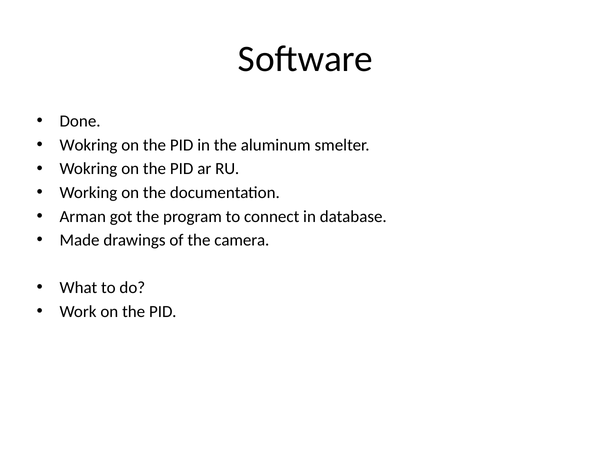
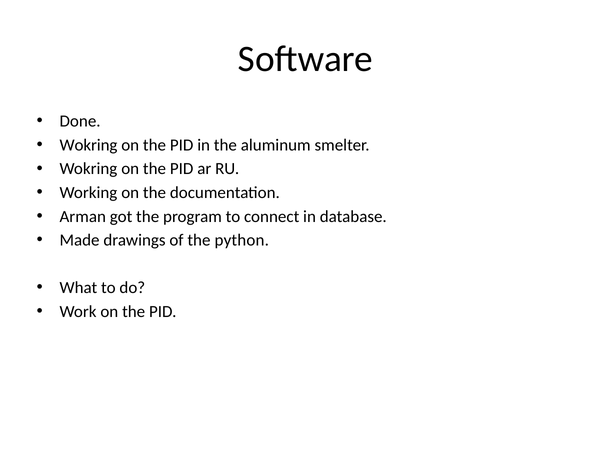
camera: camera -> python
